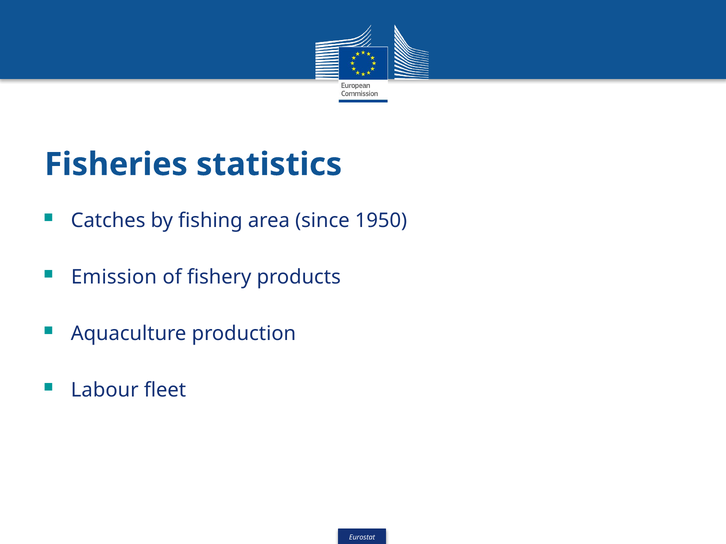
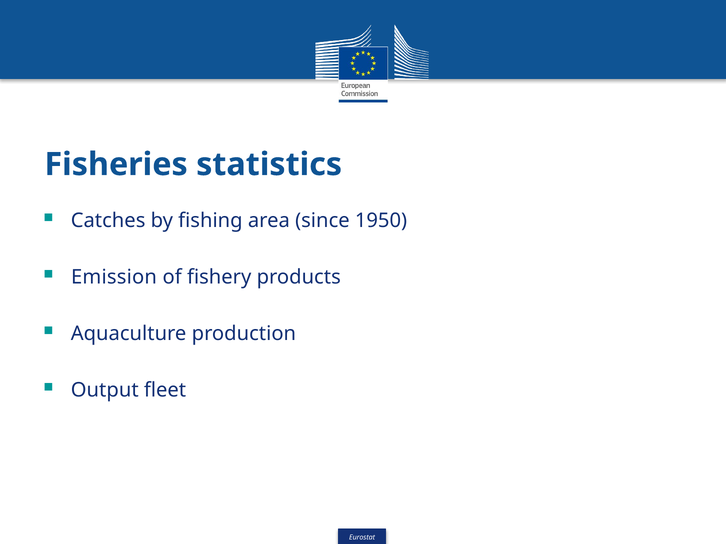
Labour: Labour -> Output
